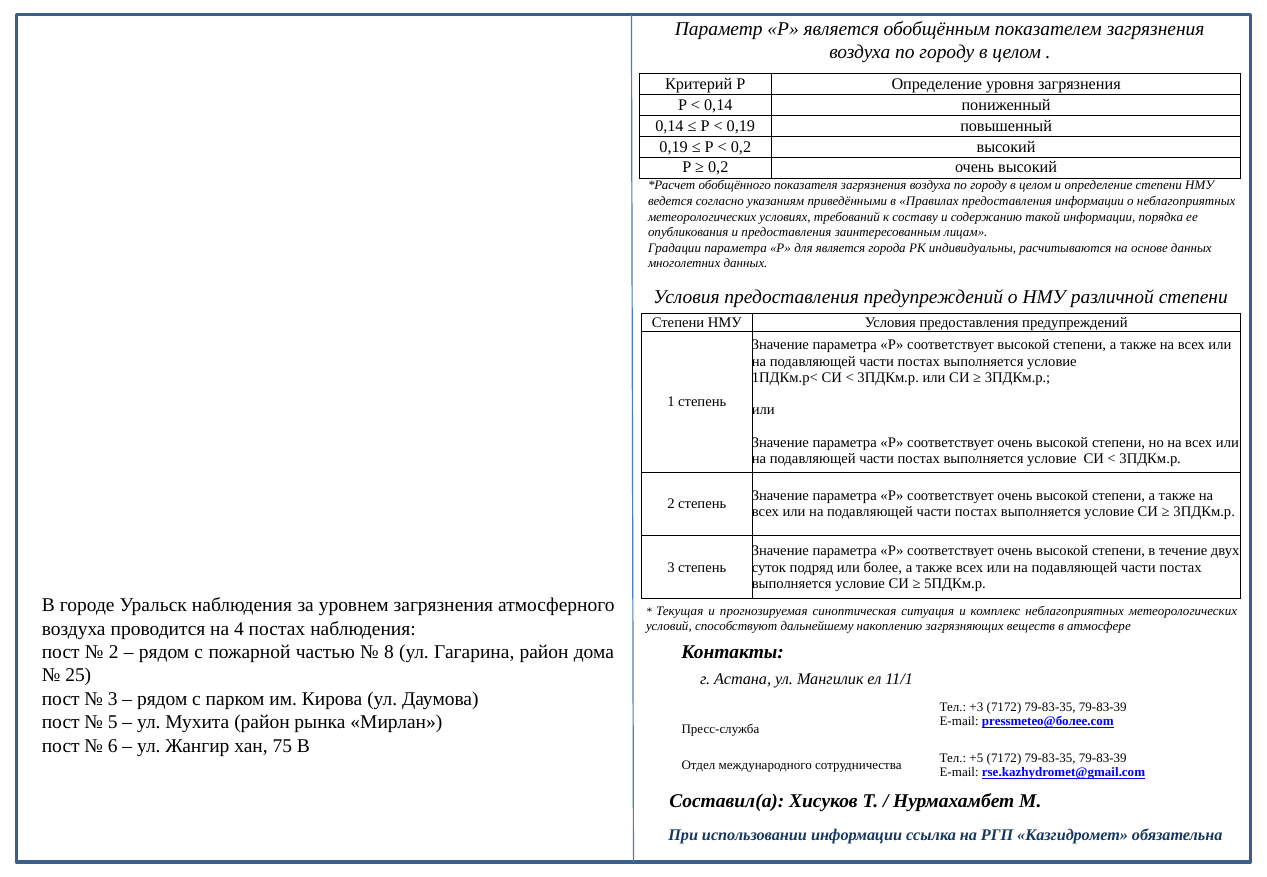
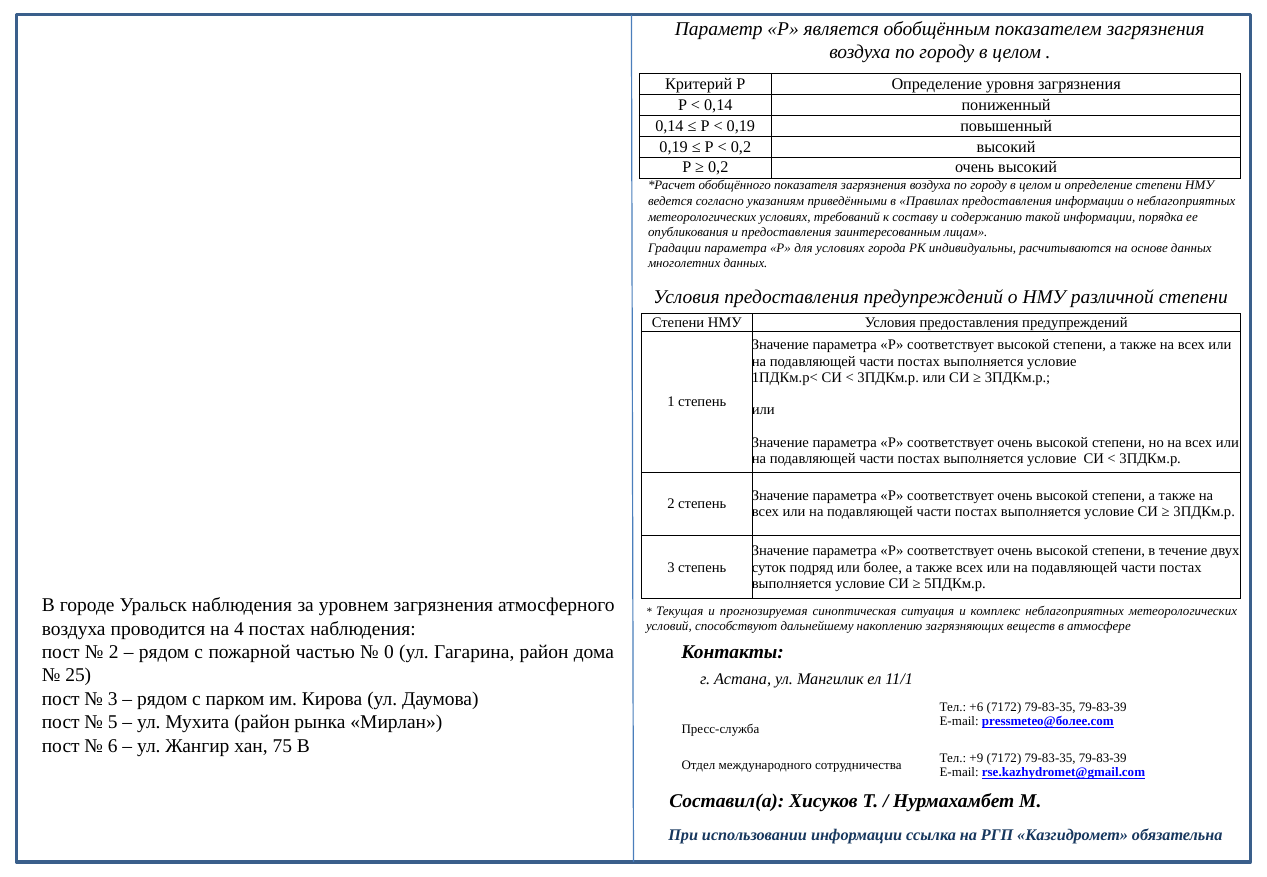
для является: является -> условиях
8: 8 -> 0
+3: +3 -> +6
+5: +5 -> +9
